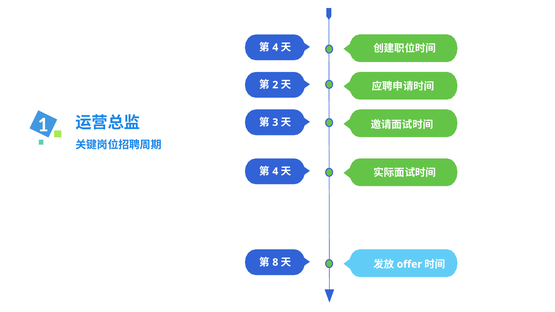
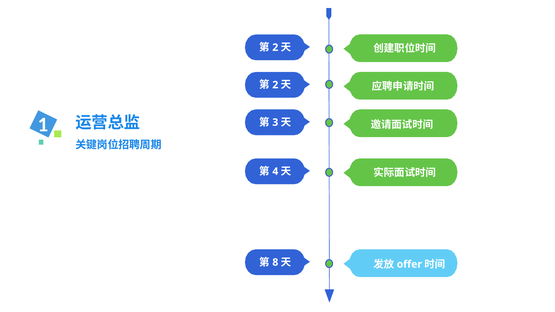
4 at (275, 47): 4 -> 2
